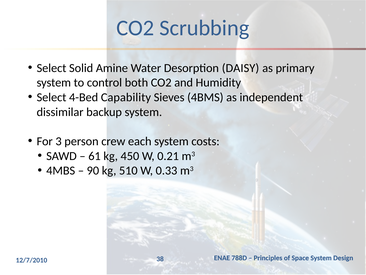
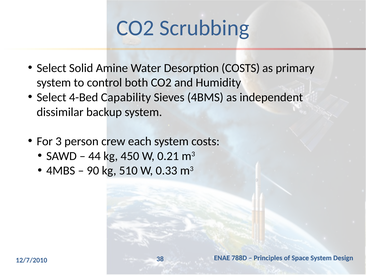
Desorption DAISY: DAISY -> COSTS
61: 61 -> 44
